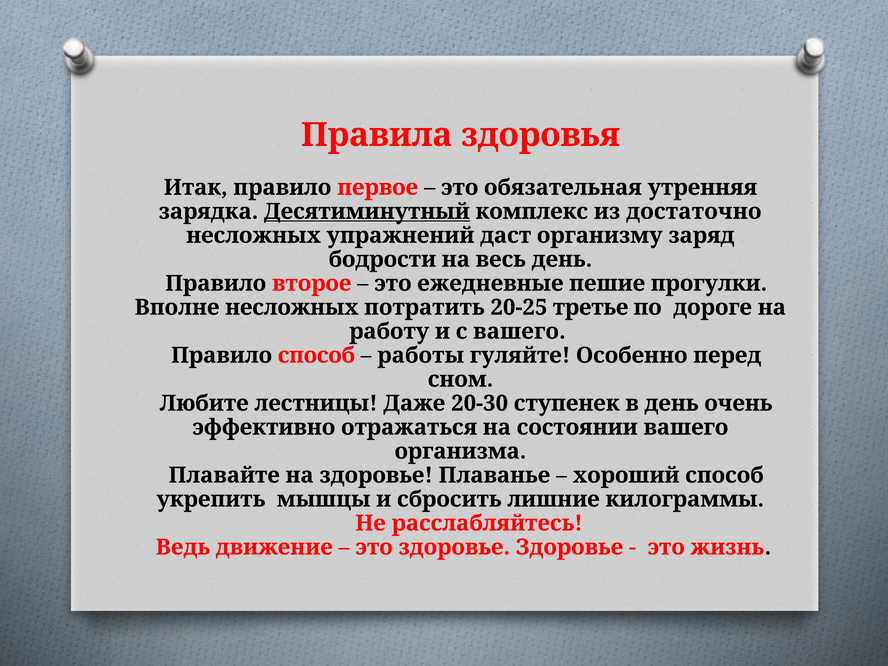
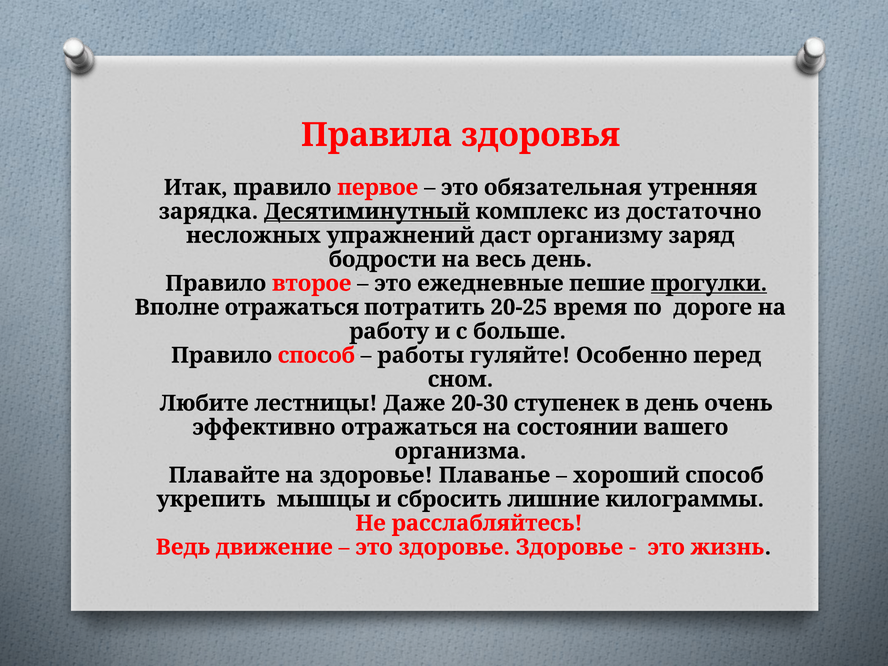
прогулки underline: none -> present
Вполне несложных: несложных -> отражаться
третье: третье -> время
с вашего: вашего -> больше
